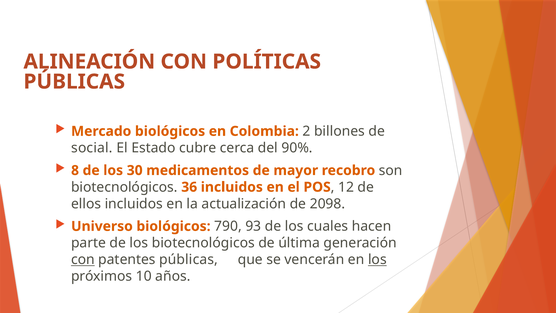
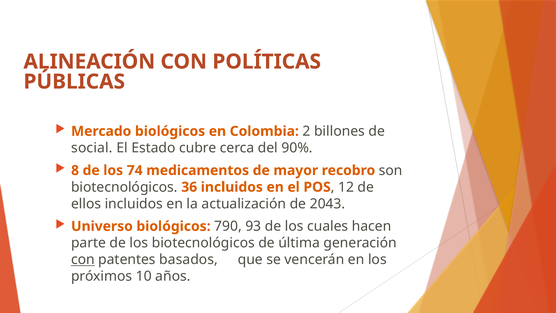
30: 30 -> 74
2098: 2098 -> 2043
patentes públicas: públicas -> basados
los at (377, 259) underline: present -> none
